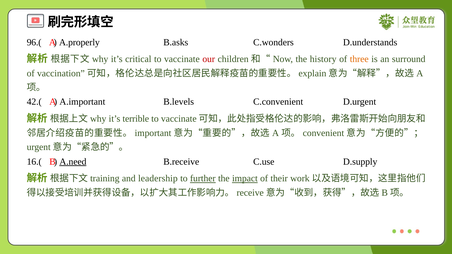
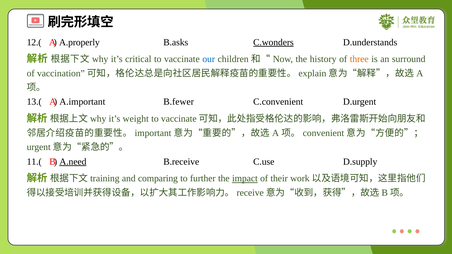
96.(: 96.( -> 12.(
C.wonders underline: none -> present
our colour: red -> blue
42.(: 42.( -> 13.(
B.levels: B.levels -> B.fewer
terrible: terrible -> weight
16.(: 16.( -> 11.(
leadership: leadership -> comparing
further underline: present -> none
